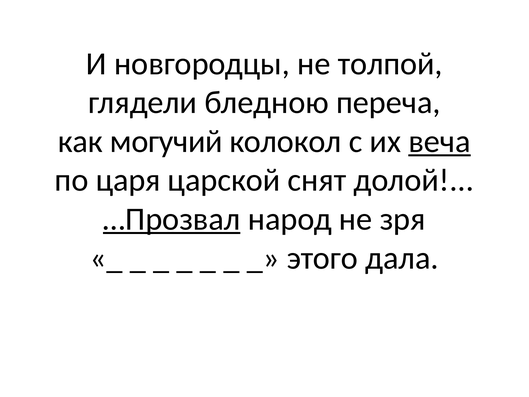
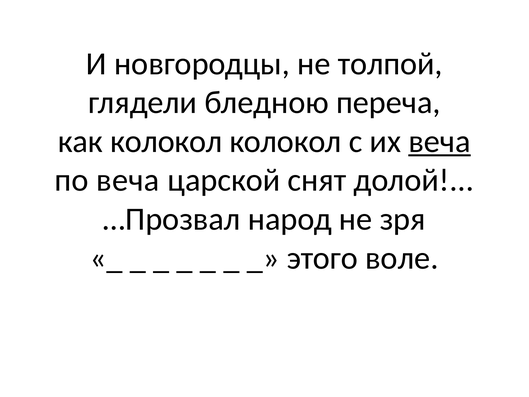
как могучий: могучий -> колокол
по царя: царя -> веча
…Прозвал underline: present -> none
дала: дала -> воле
